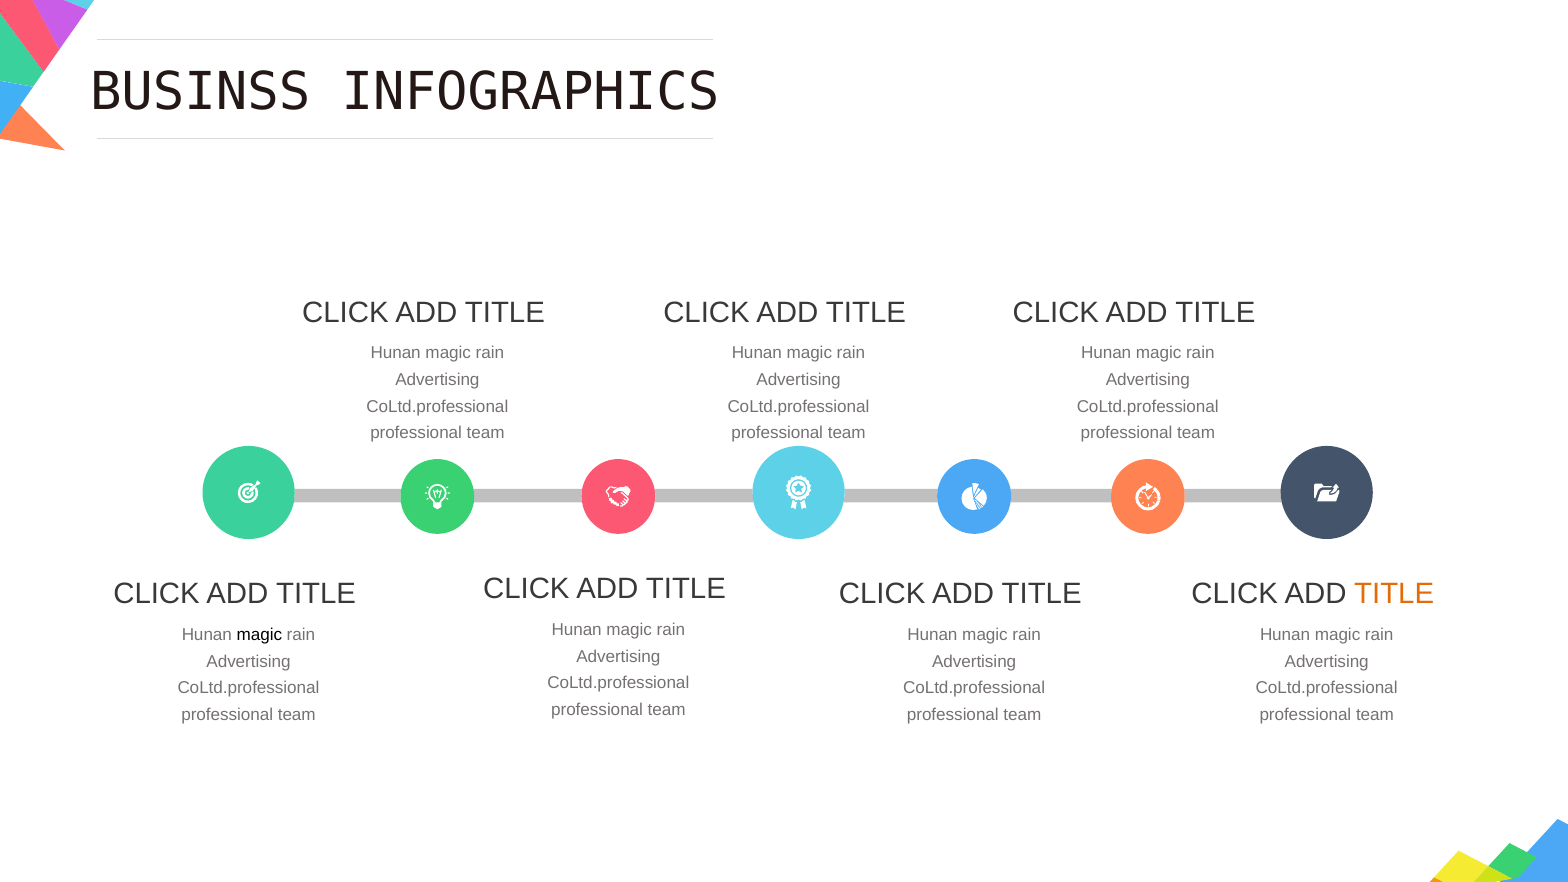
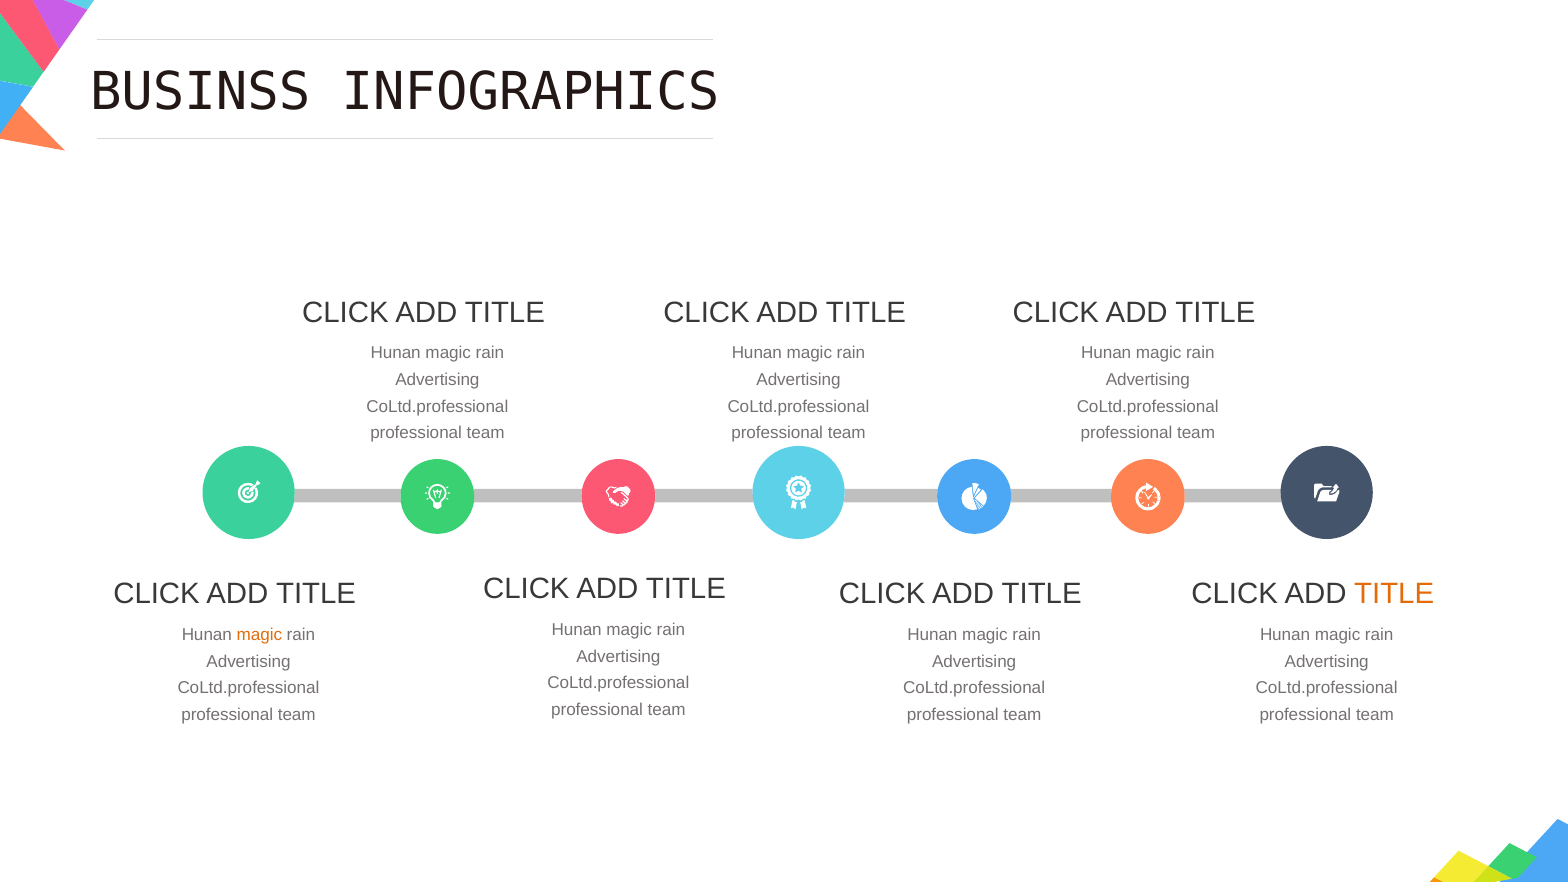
magic at (259, 635) colour: black -> orange
